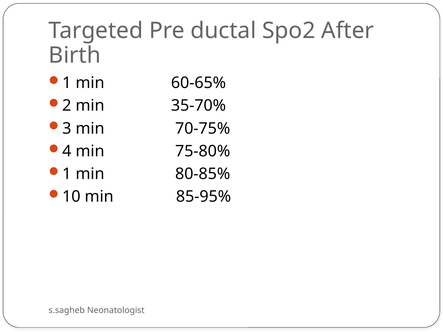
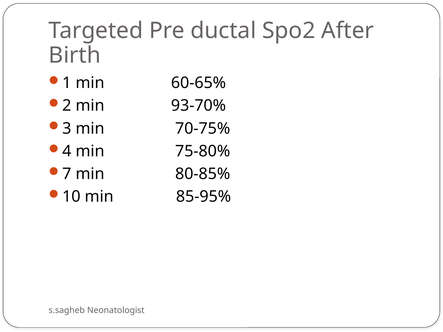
35-70%: 35-70% -> 93-70%
1 at (67, 174): 1 -> 7
